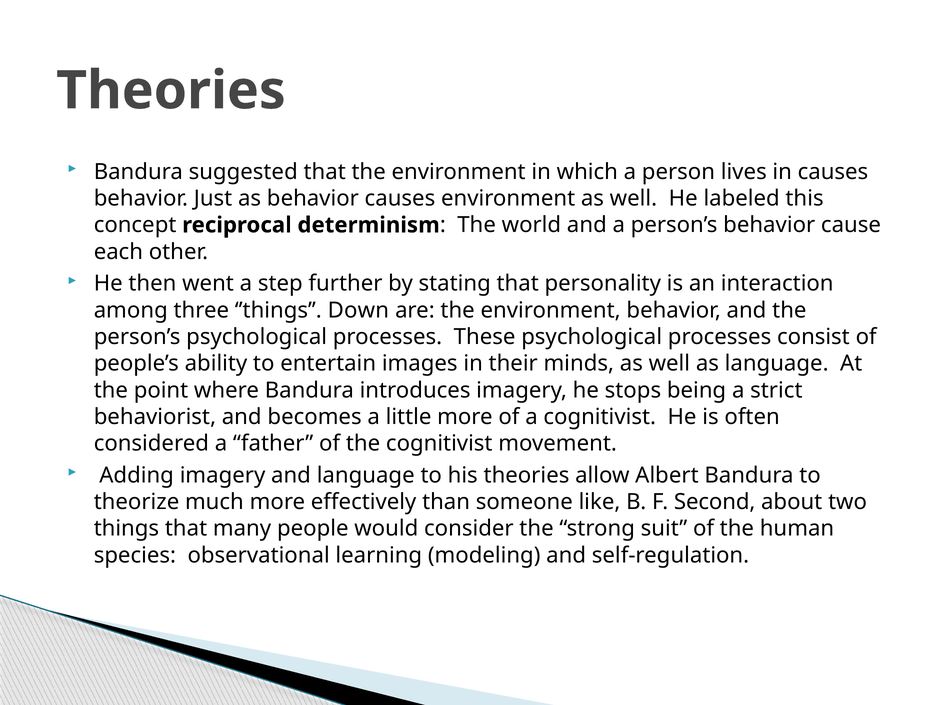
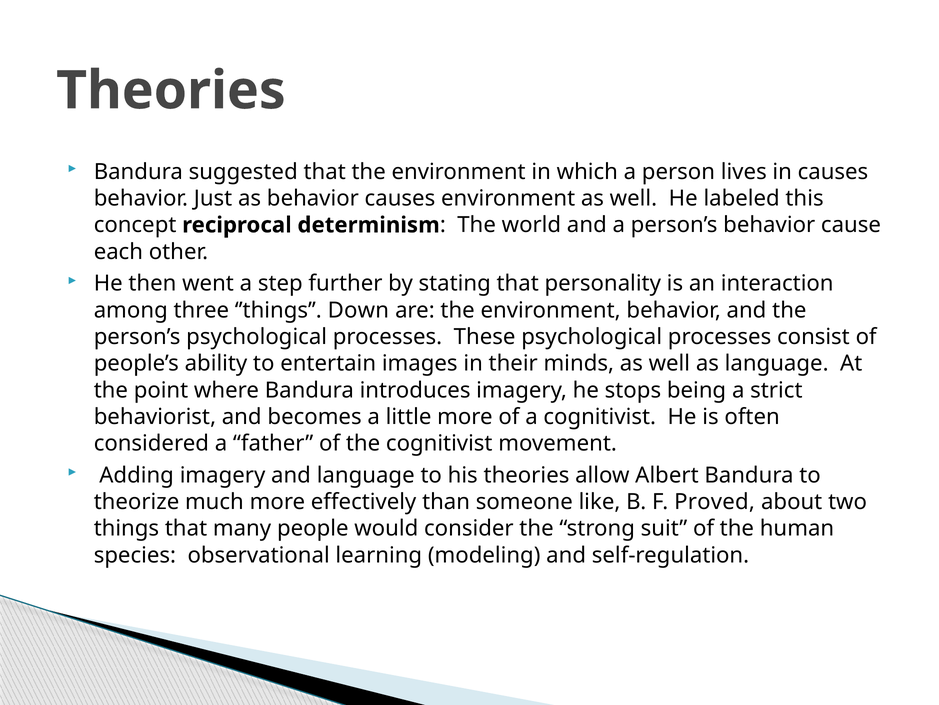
Second: Second -> Proved
